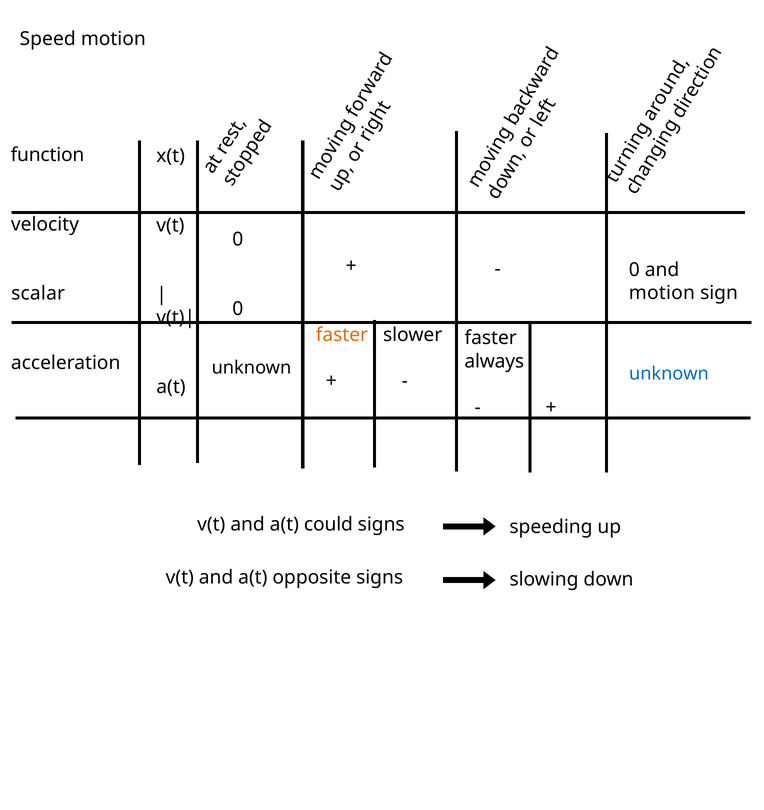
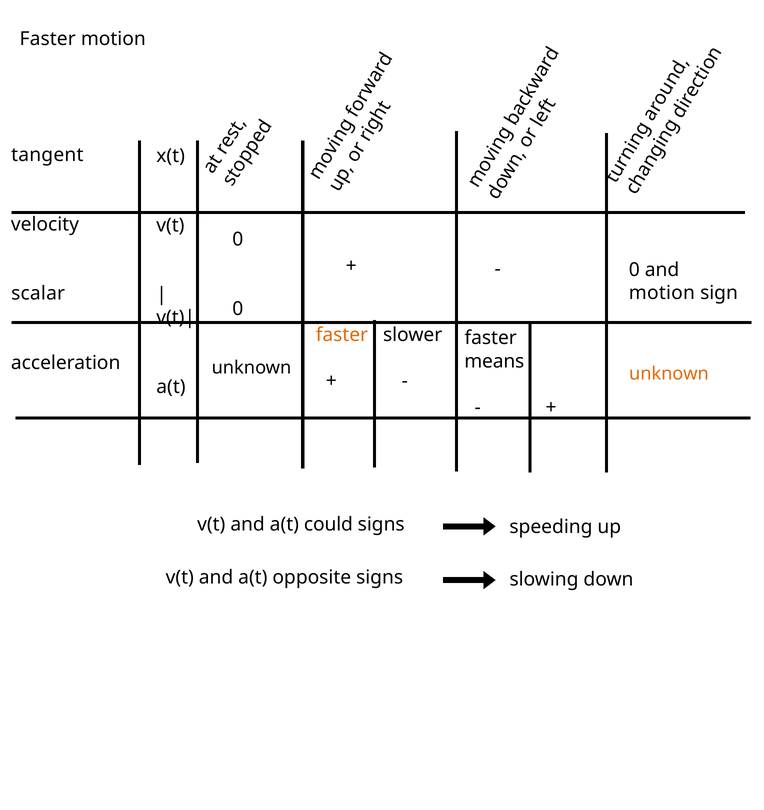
Speed at (48, 39): Speed -> Faster
function: function -> tangent
always: always -> means
unknown at (669, 374) colour: blue -> orange
